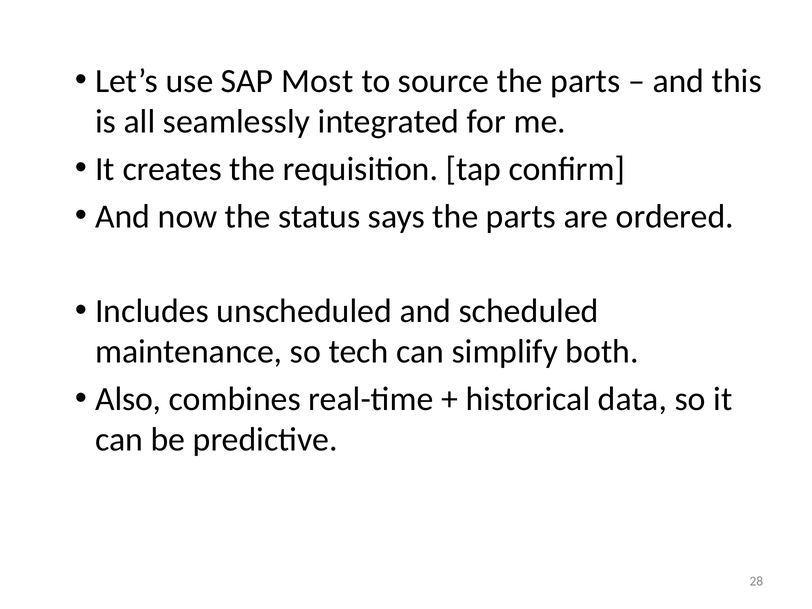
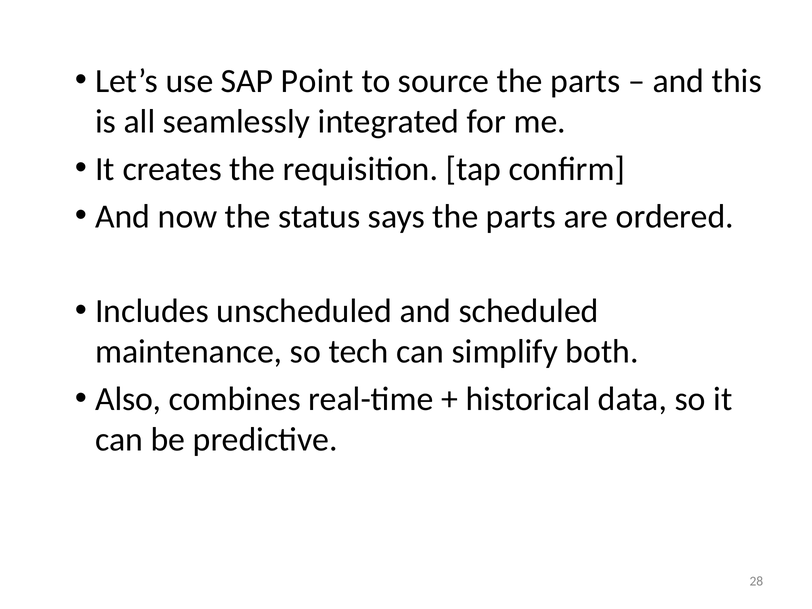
Most: Most -> Point
